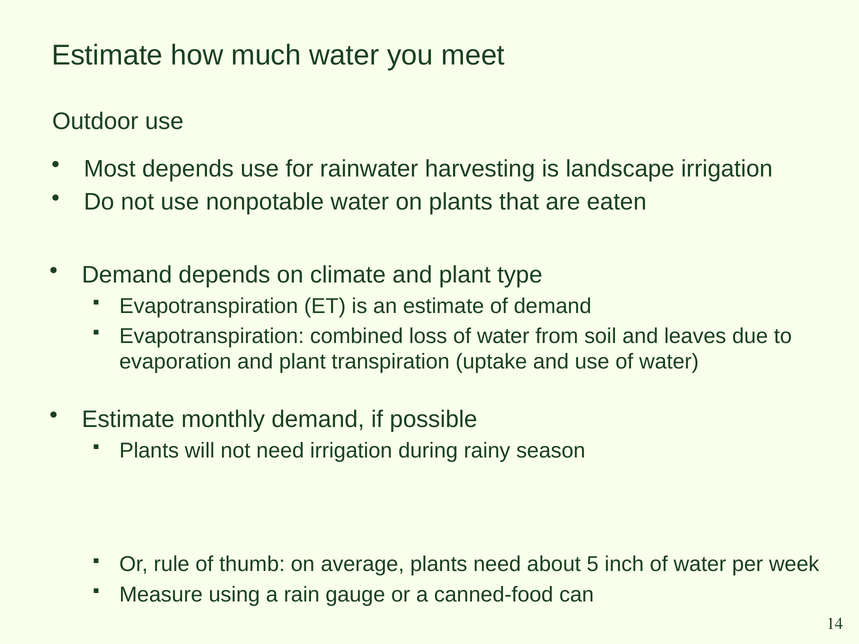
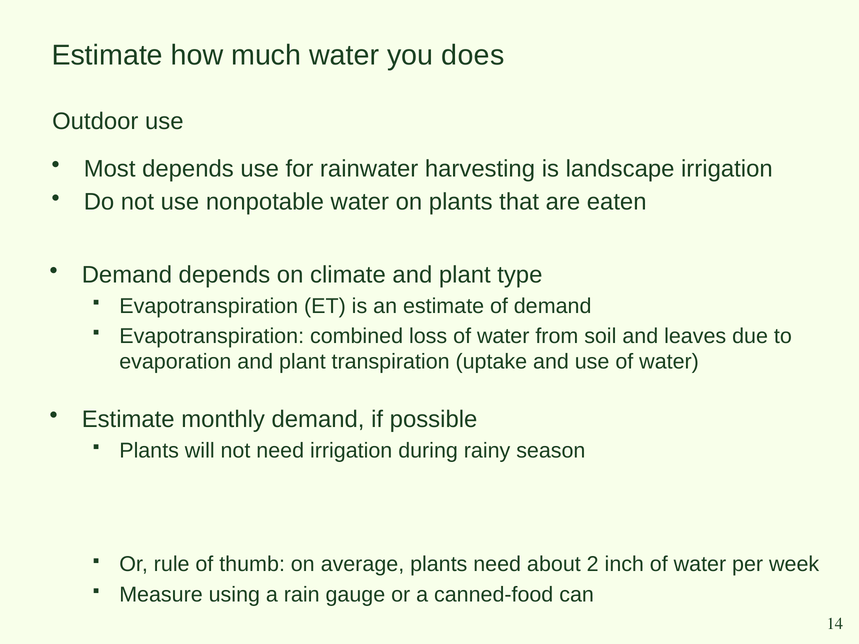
meet: meet -> does
5: 5 -> 2
